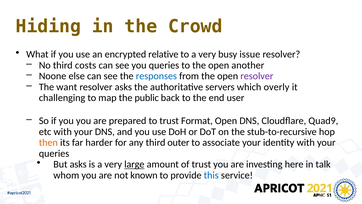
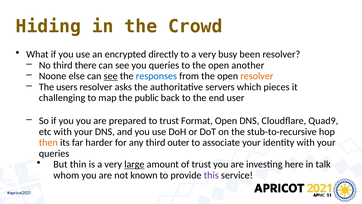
relative: relative -> directly
issue: issue -> been
costs: costs -> there
see at (111, 76) underline: none -> present
resolver at (257, 76) colour: purple -> orange
want: want -> users
overly: overly -> pieces
But asks: asks -> thin
this colour: blue -> purple
